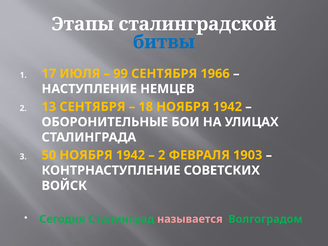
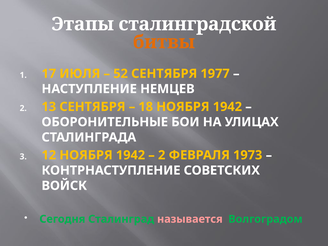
битвы colour: blue -> orange
99: 99 -> 52
1966: 1966 -> 1977
50: 50 -> 12
1903: 1903 -> 1973
